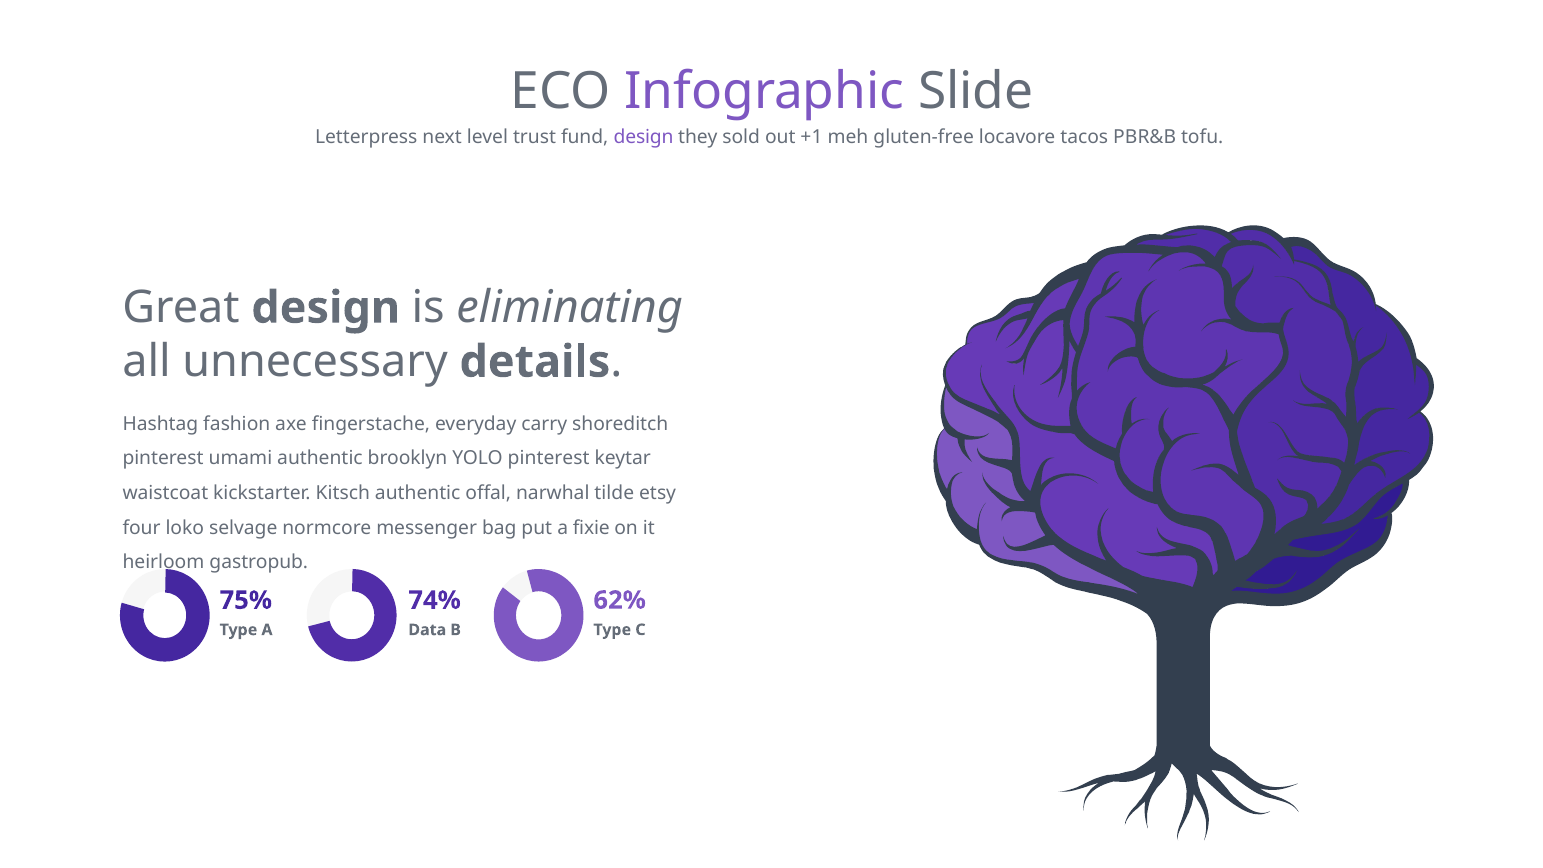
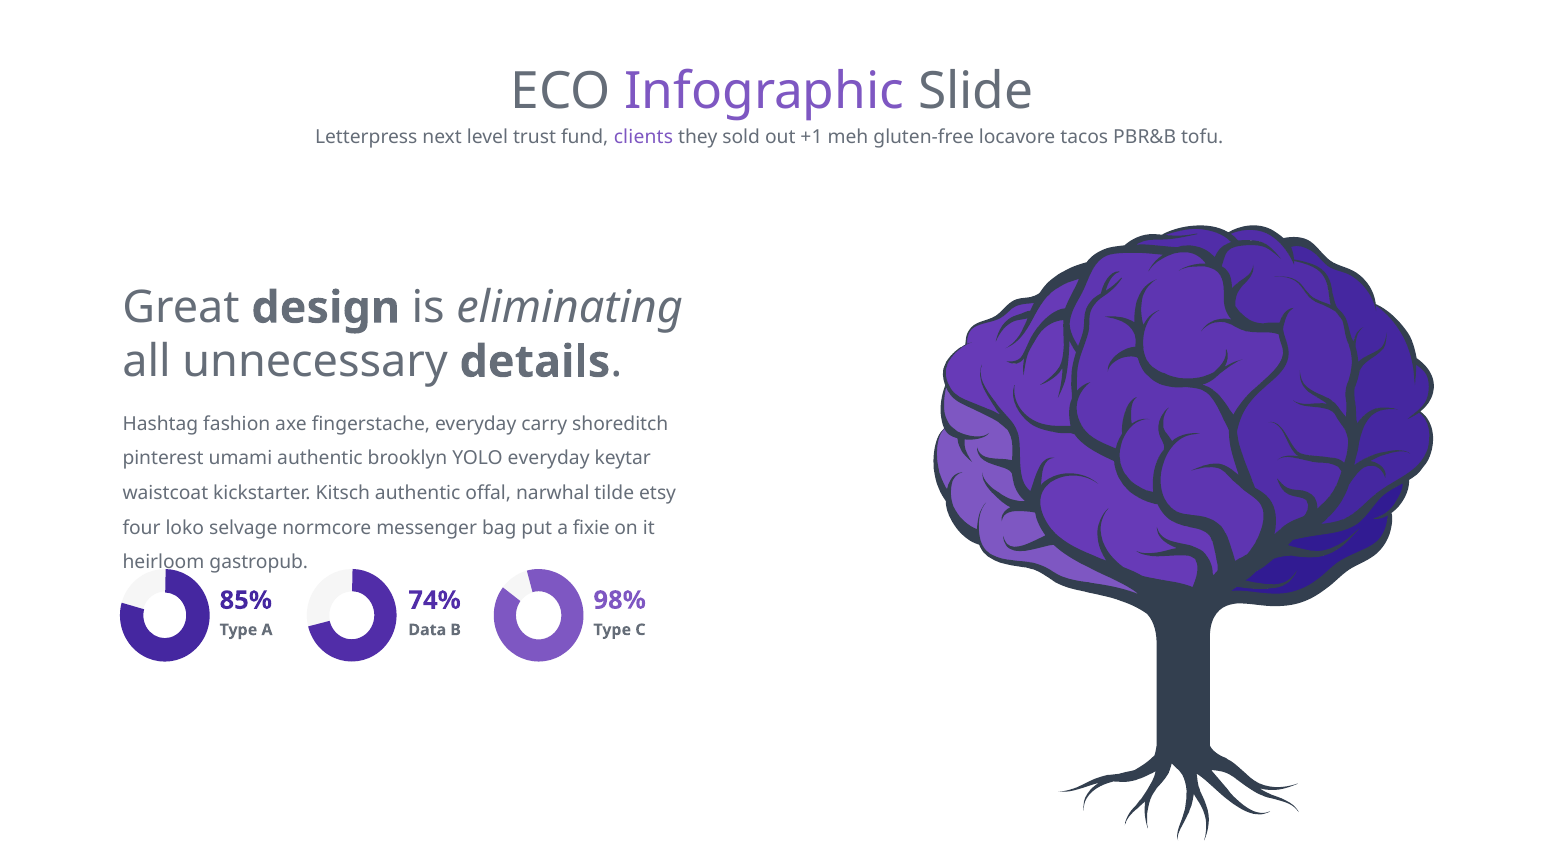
fund design: design -> clients
YOLO pinterest: pinterest -> everyday
62%: 62% -> 98%
75%: 75% -> 85%
